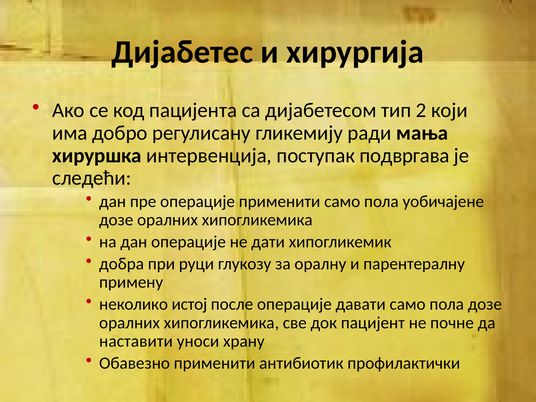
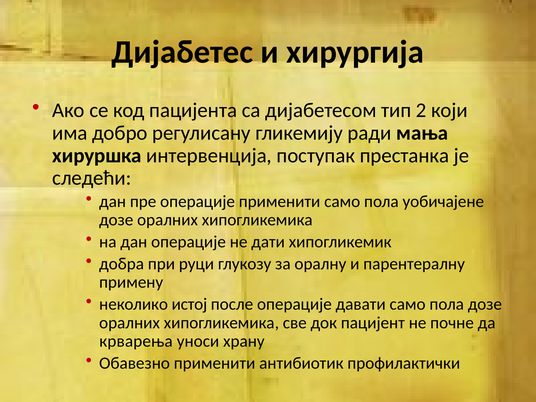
подвргава: подвргава -> престанка
наставити: наставити -> крварења
